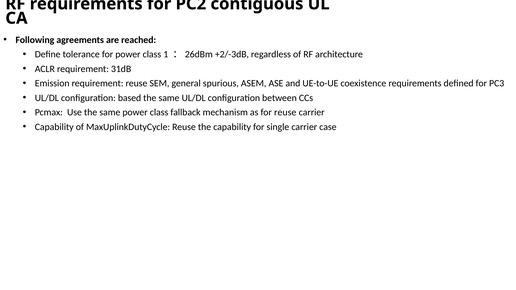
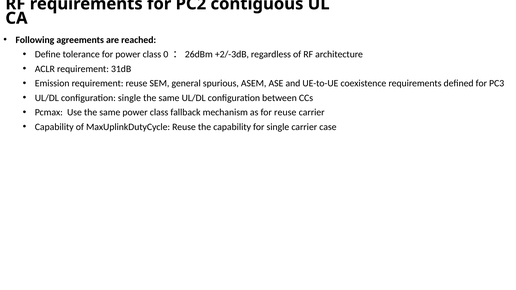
1: 1 -> 0
configuration based: based -> single
